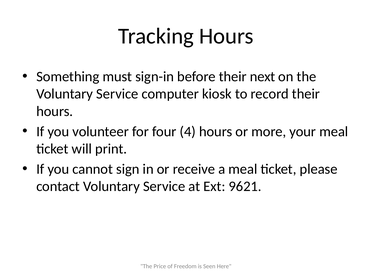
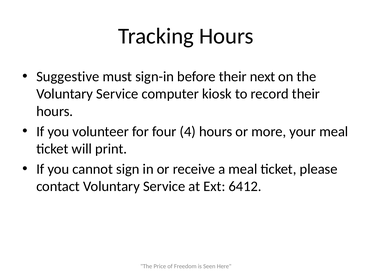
Something: Something -> Suggestive
9621: 9621 -> 6412
